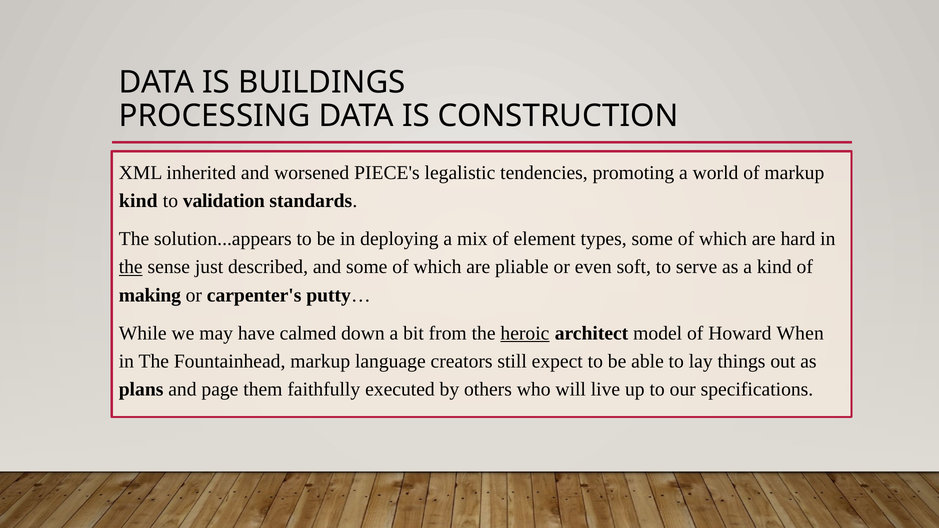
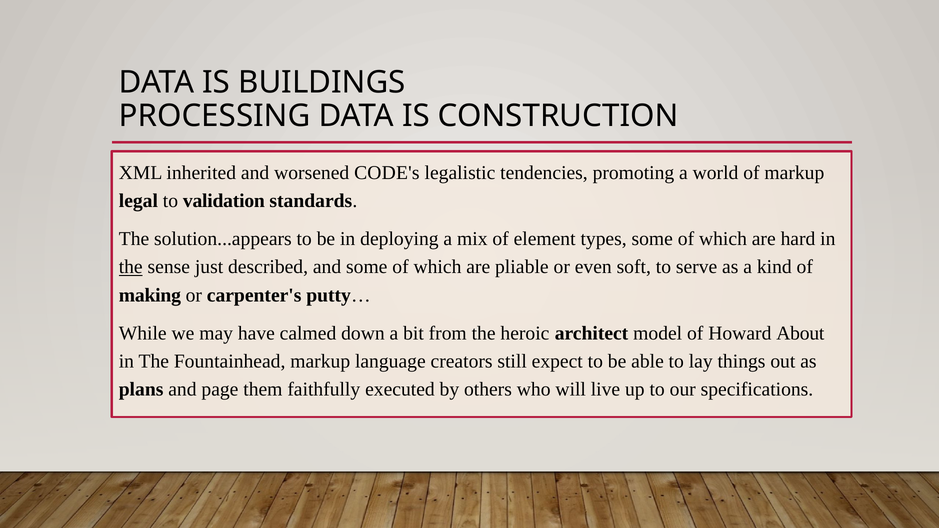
PIECE's: PIECE's -> CODE's
kind at (138, 201): kind -> legal
heroic underline: present -> none
When: When -> About
